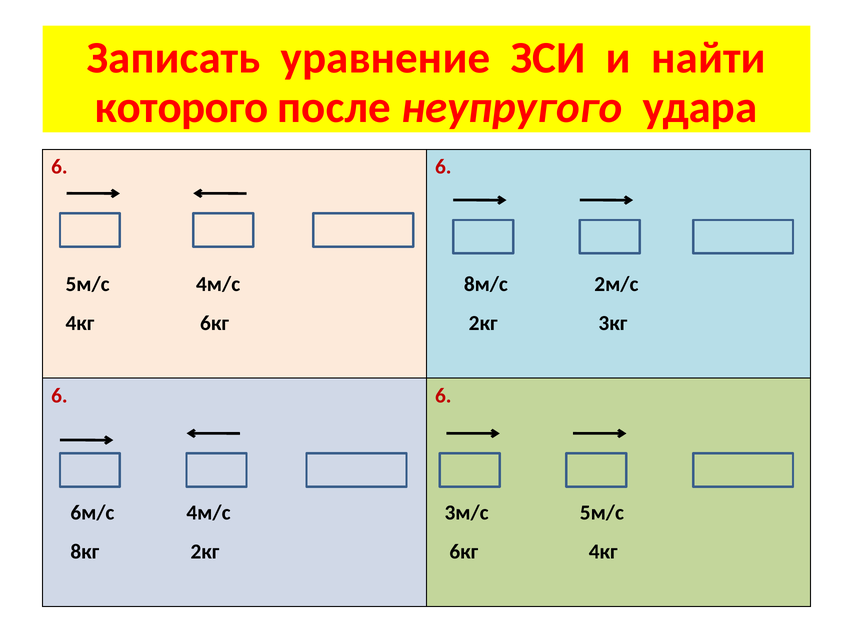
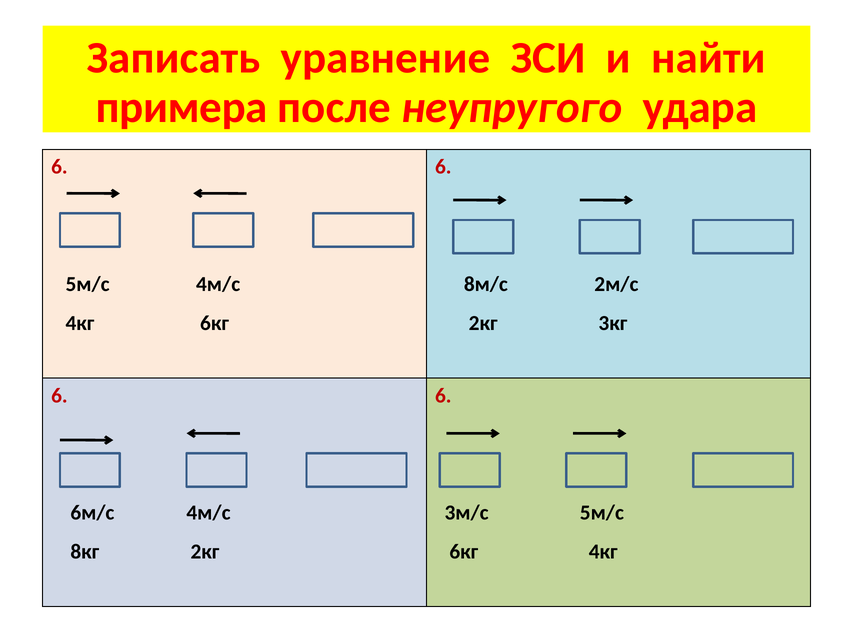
которого: которого -> примера
